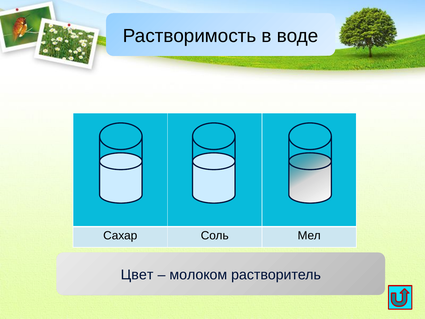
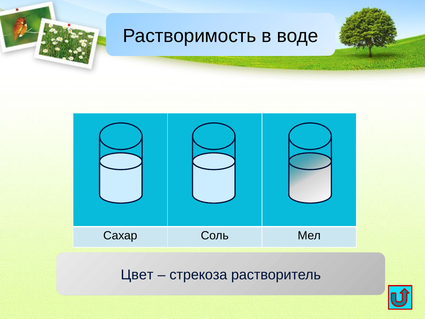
молоком: молоком -> стрекоза
